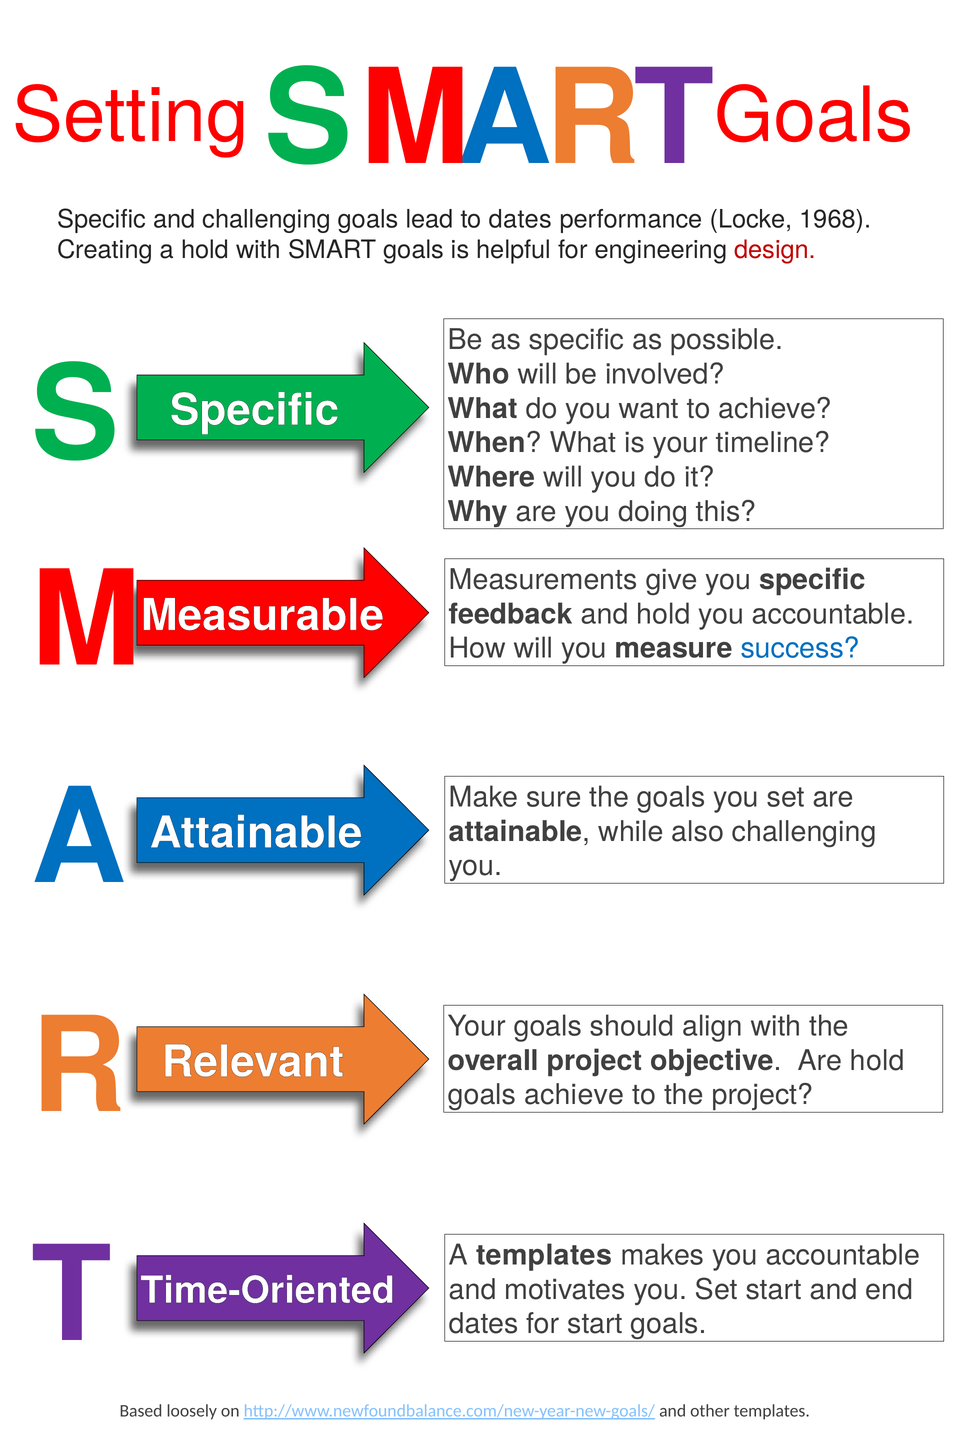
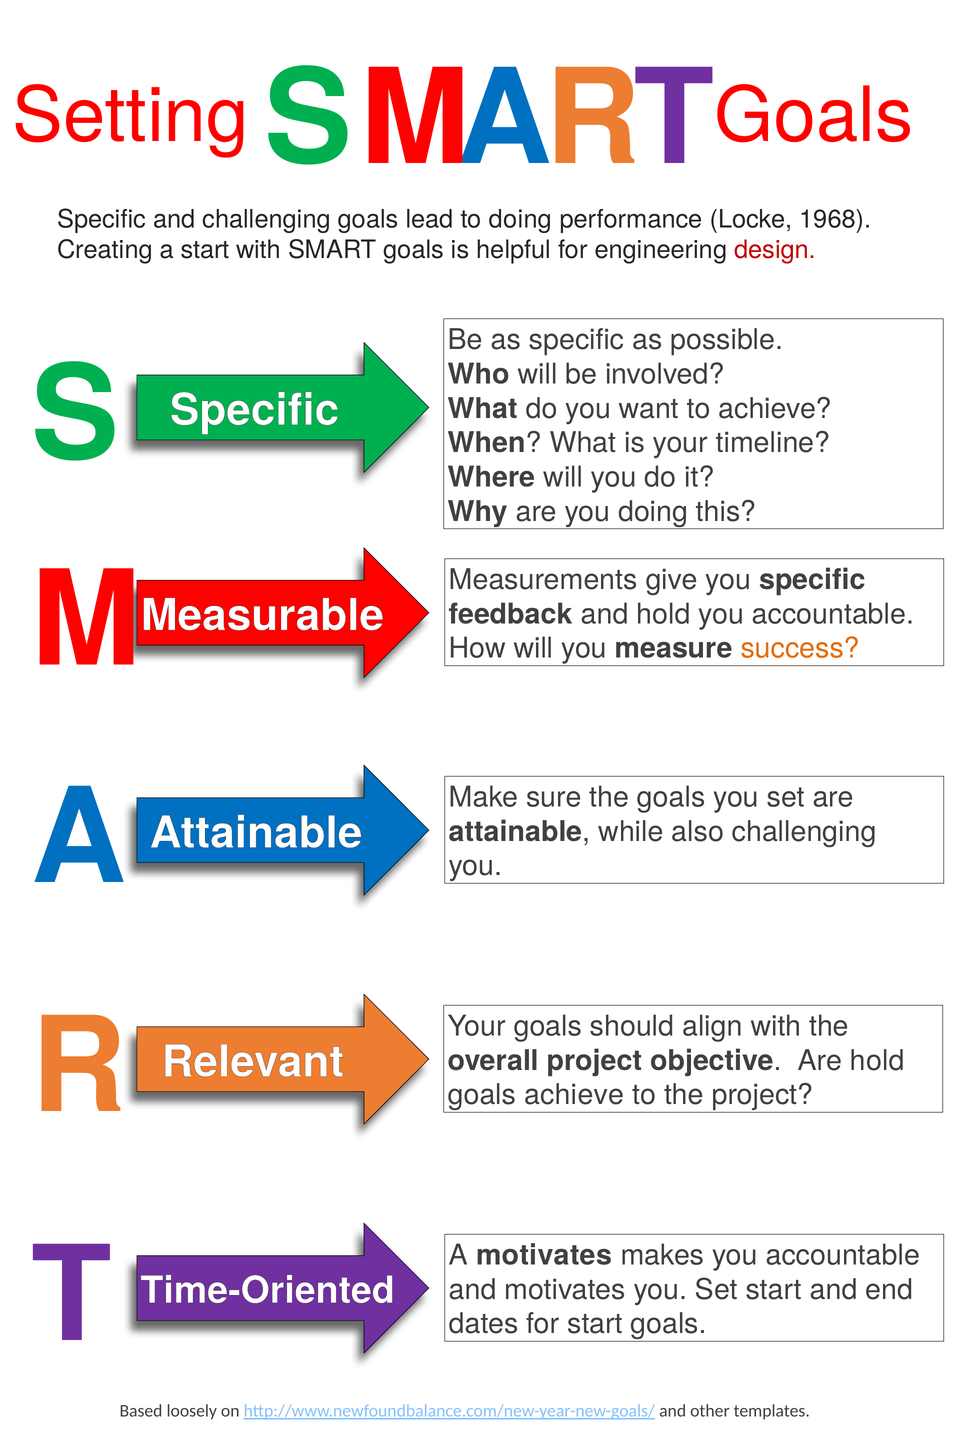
to dates: dates -> doing
a hold: hold -> start
success colour: blue -> orange
A templates: templates -> motivates
